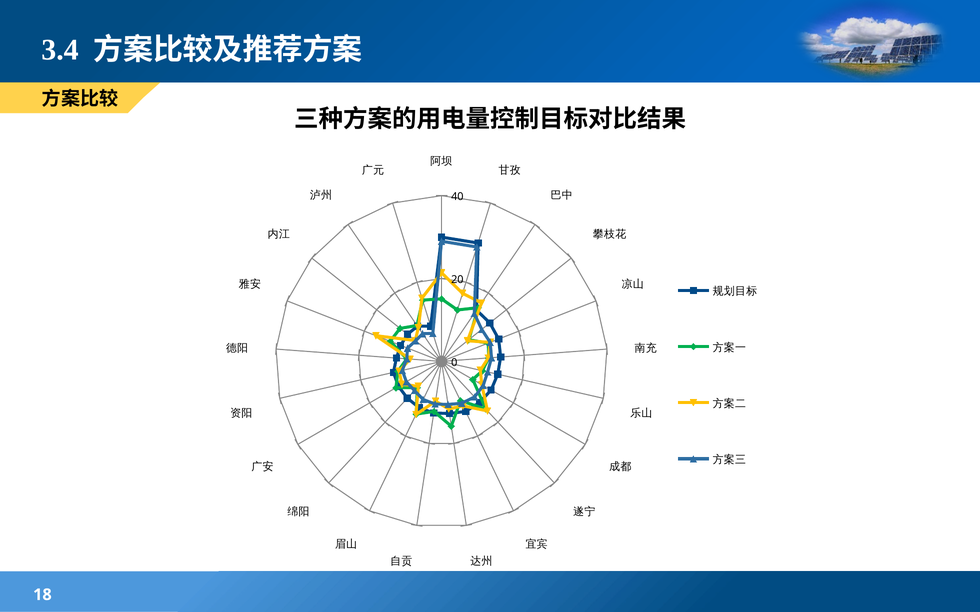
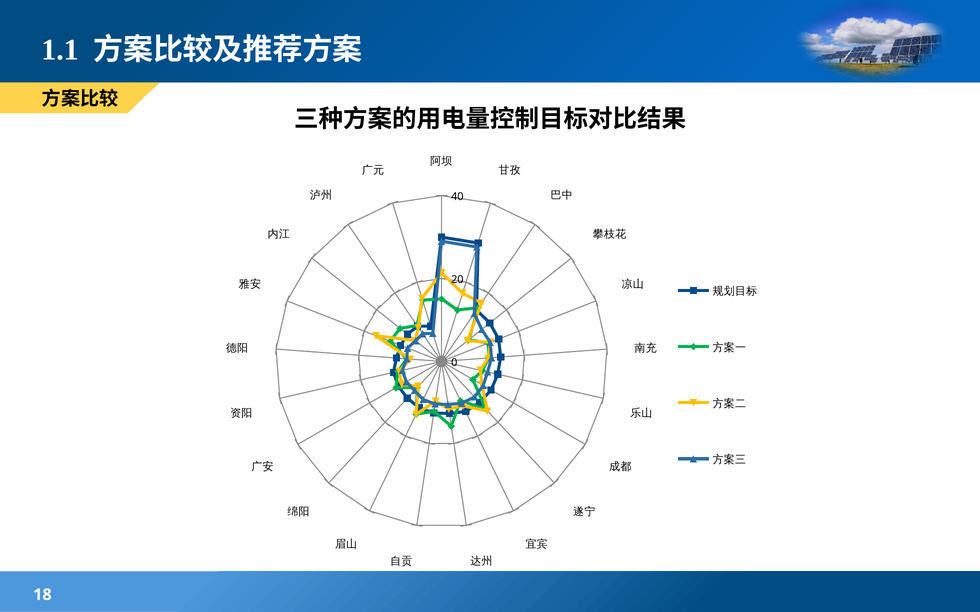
3.4: 3.4 -> 1.1
